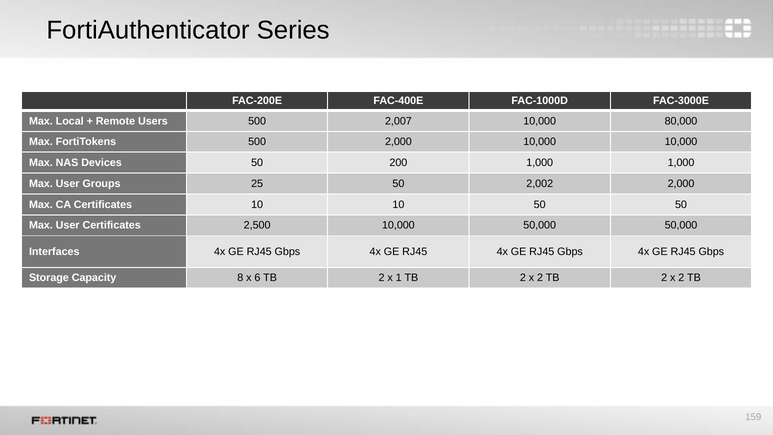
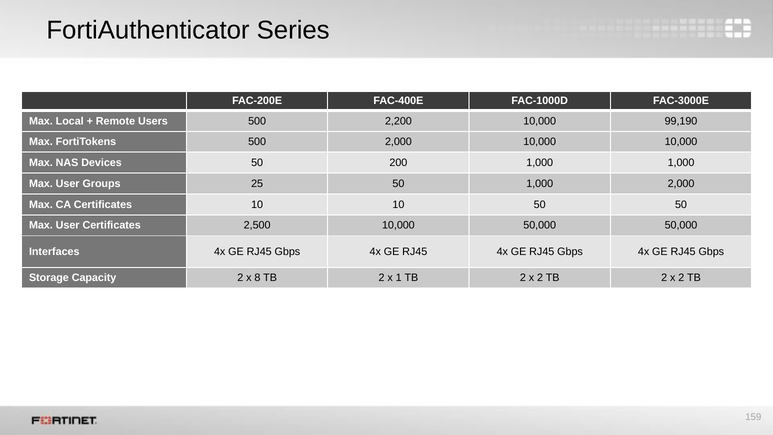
2,007: 2,007 -> 2,200
80,000: 80,000 -> 99,190
50 2,002: 2,002 -> 1,000
Capacity 8: 8 -> 2
6: 6 -> 8
